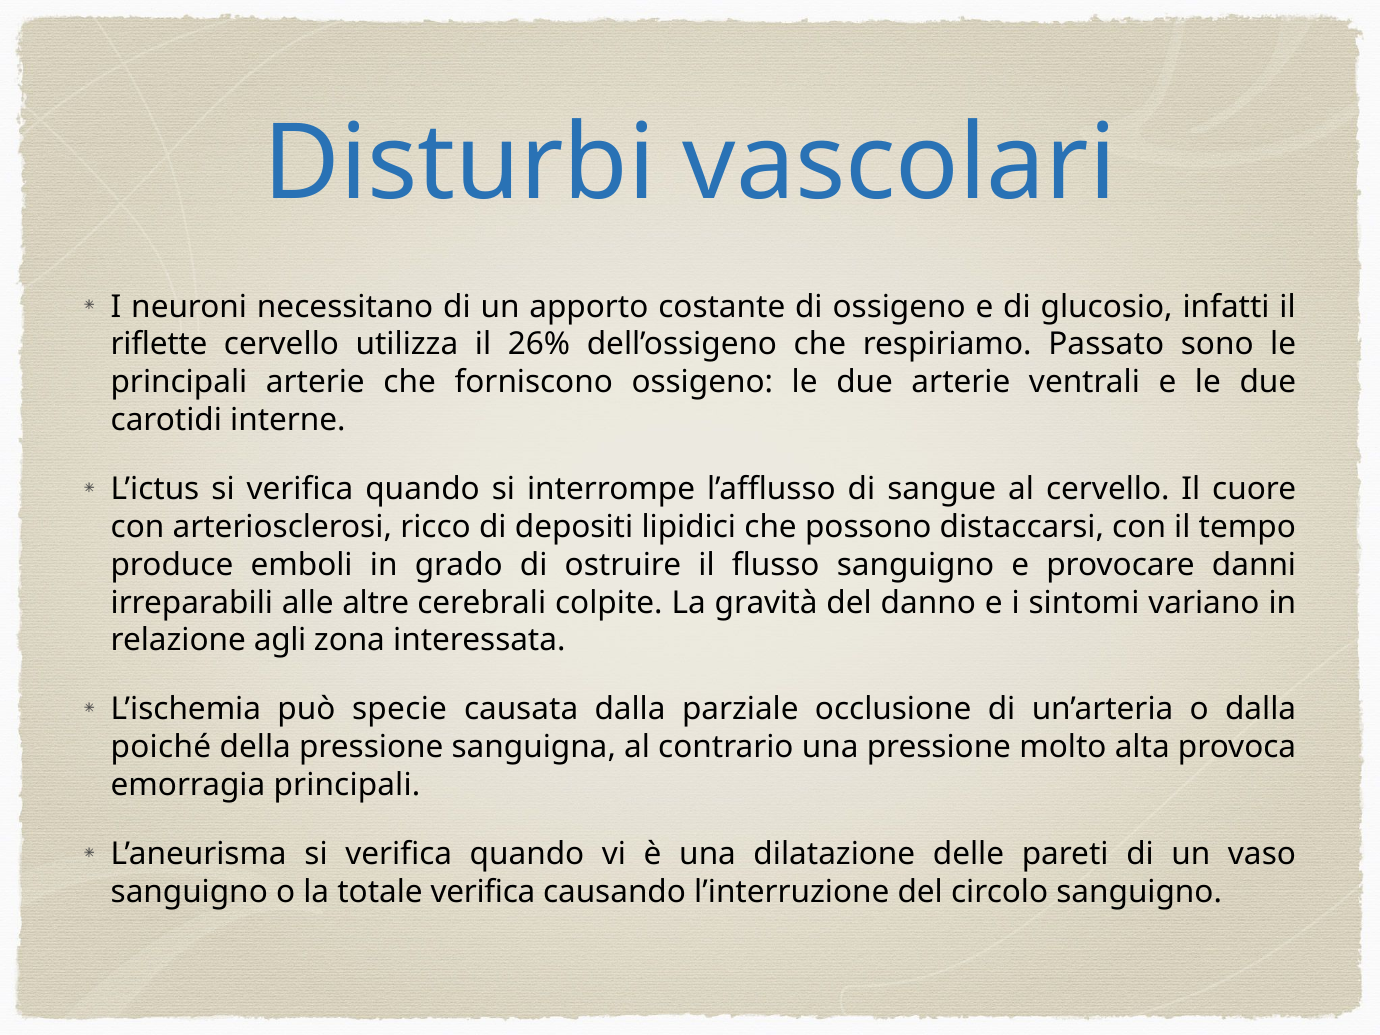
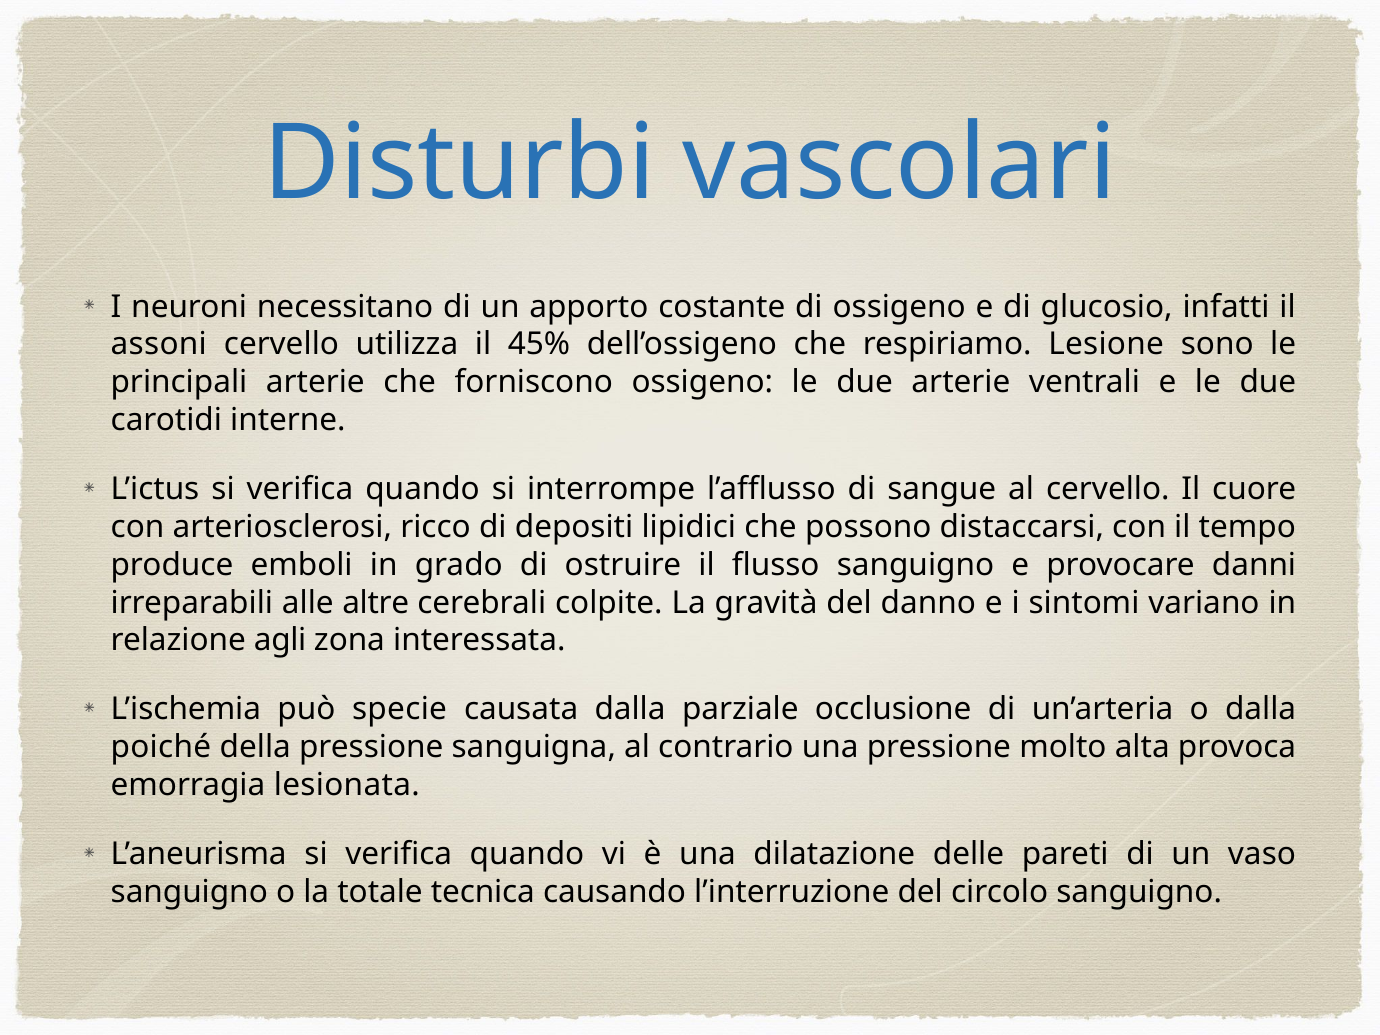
riflette: riflette -> assoni
26%: 26% -> 45%
Passato: Passato -> Lesione
emorragia principali: principali -> lesionata
totale verifica: verifica -> tecnica
